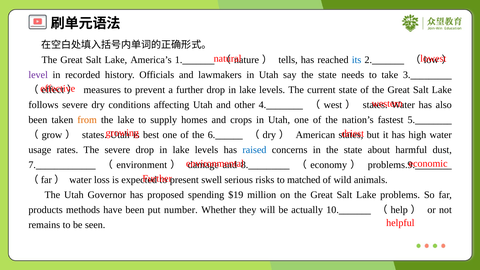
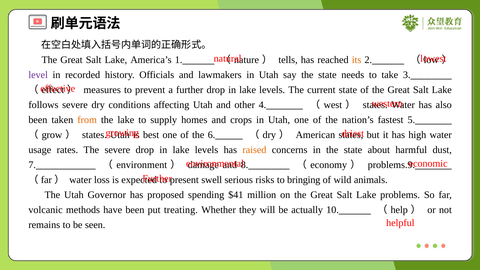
its colour: blue -> orange
raised colour: blue -> orange
matched: matched -> bringing
$19: $19 -> $41
products: products -> volcanic
number: number -> treating
